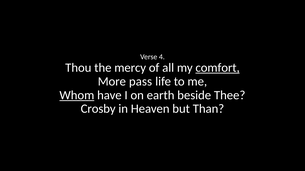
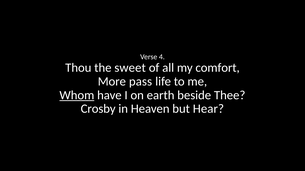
mercy: mercy -> sweet
comfort underline: present -> none
Than: Than -> Hear
